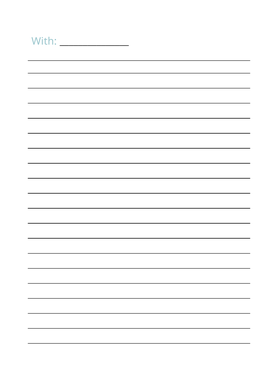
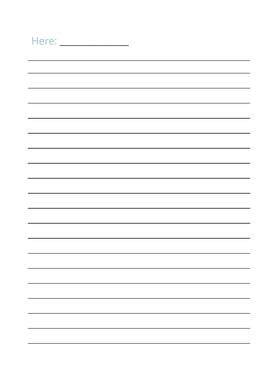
With: With -> Here
